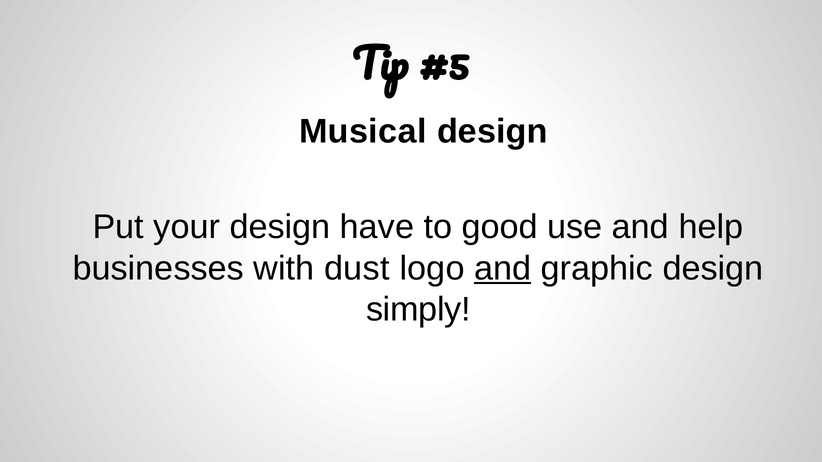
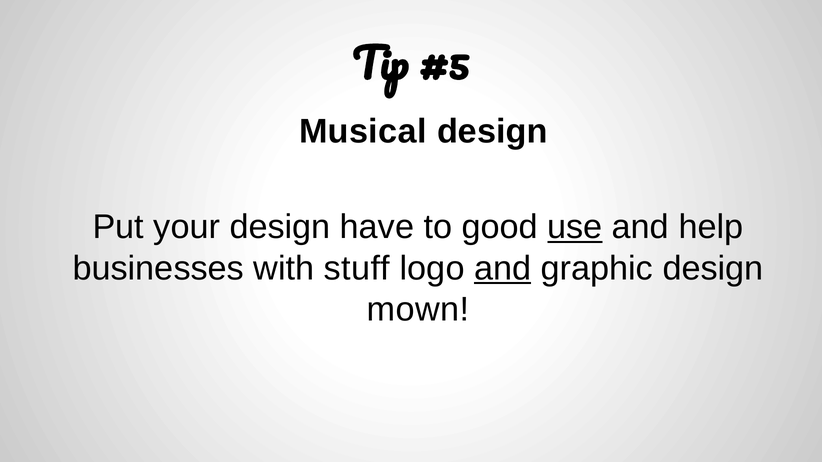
use underline: none -> present
dust: dust -> stuff
simply: simply -> mown
